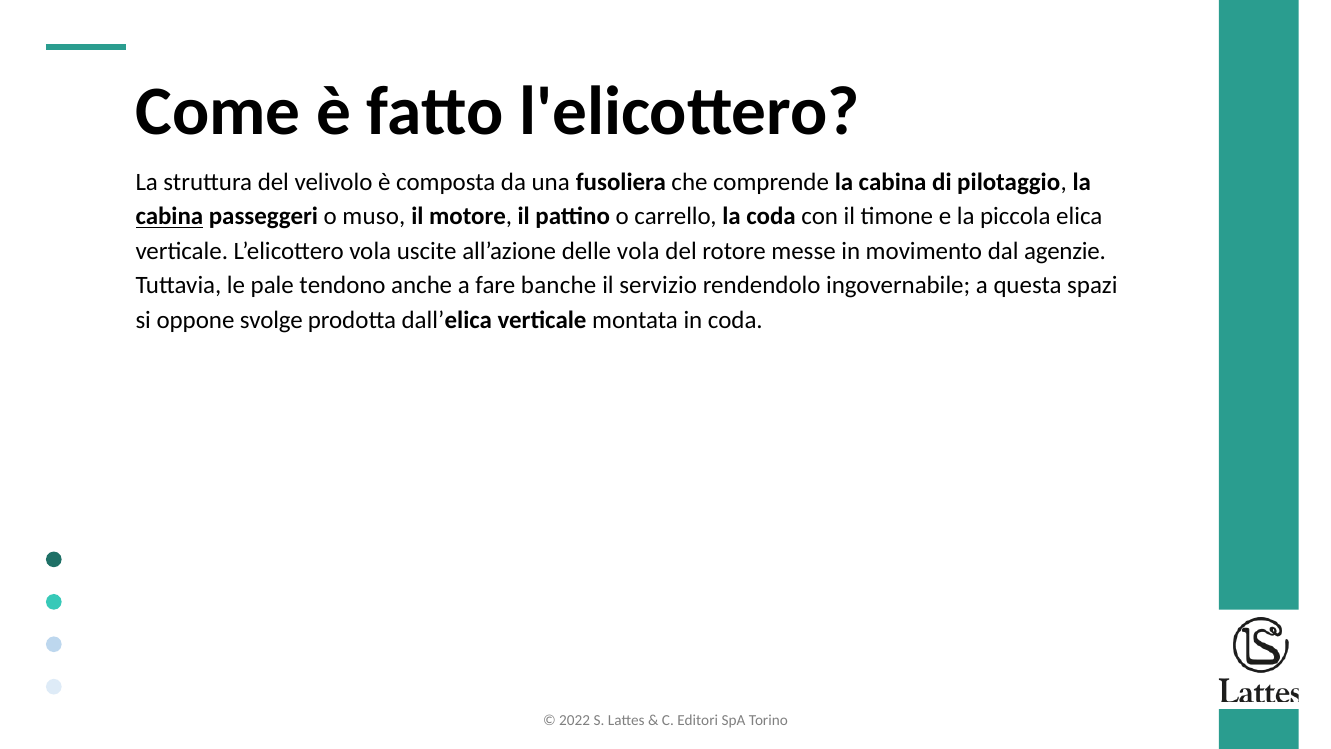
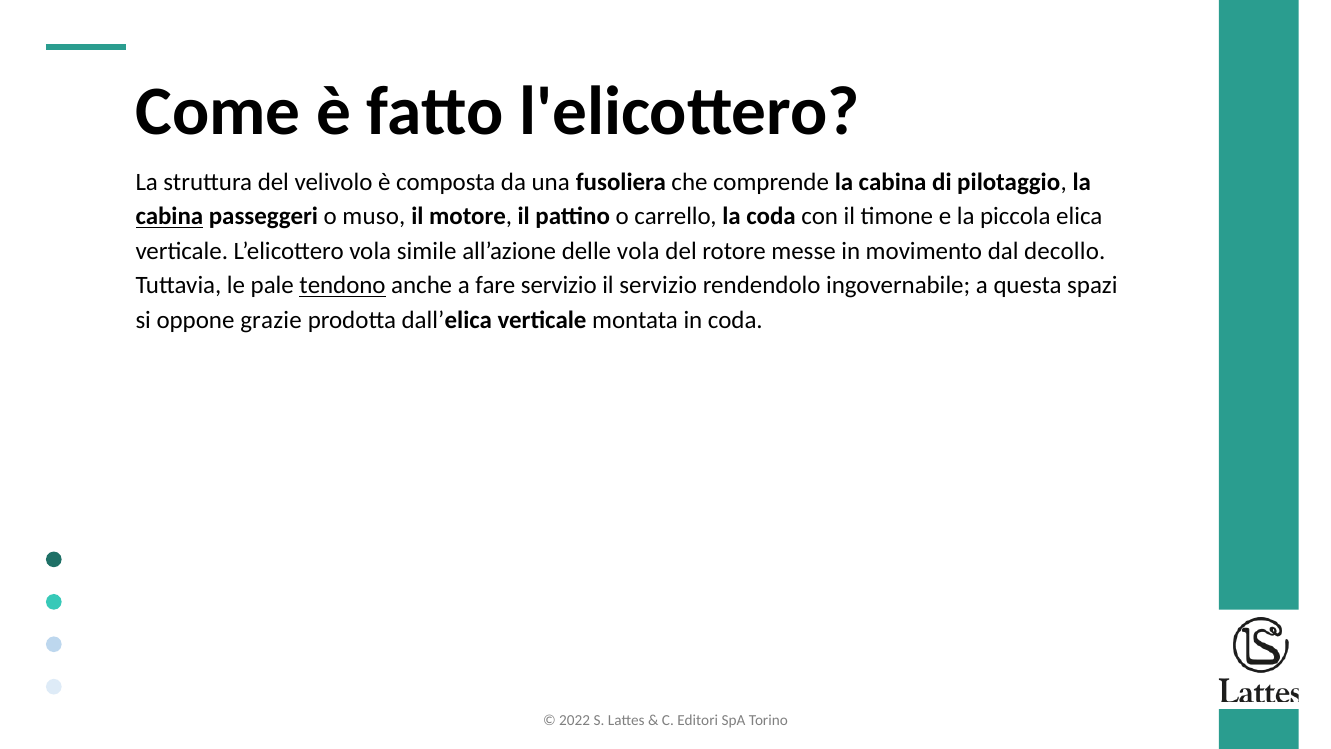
uscite: uscite -> simile
agenzie: agenzie -> decollo
tendono underline: none -> present
fare banche: banche -> servizio
svolge: svolge -> grazie
